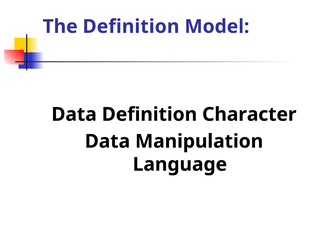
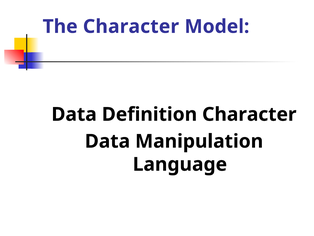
The Definition: Definition -> Character
